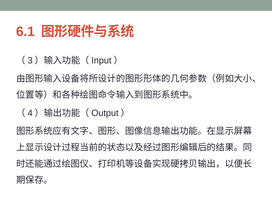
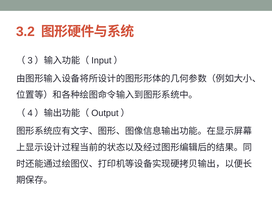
6.1: 6.1 -> 3.2
